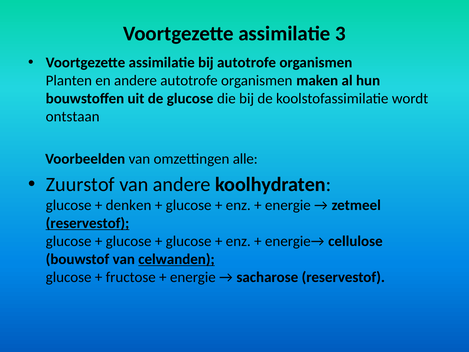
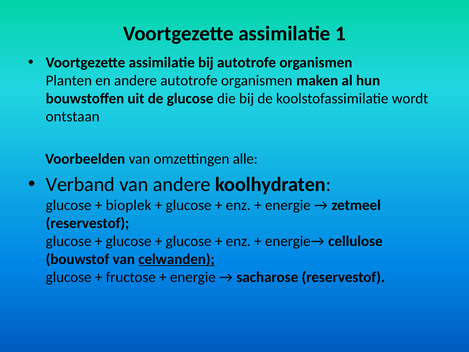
3: 3 -> 1
Zuurstof: Zuurstof -> Verband
denken: denken -> bioplek
reservestof at (87, 223) underline: present -> none
